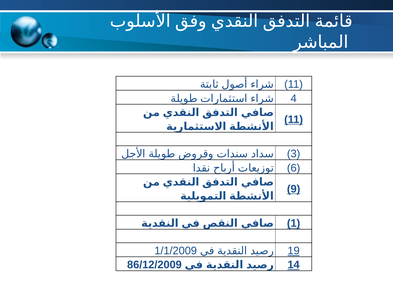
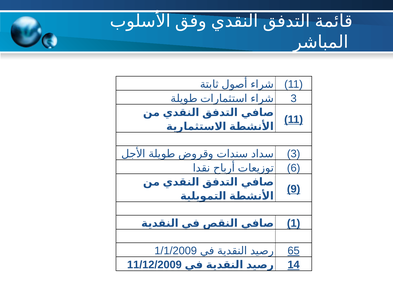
4 at (294, 98): 4 -> 3
19: 19 -> 65
86/12/2009: 86/12/2009 -> 11/12/2009
